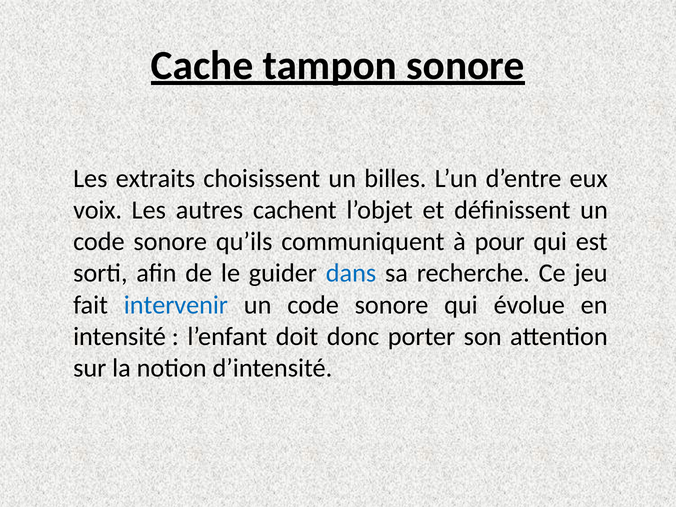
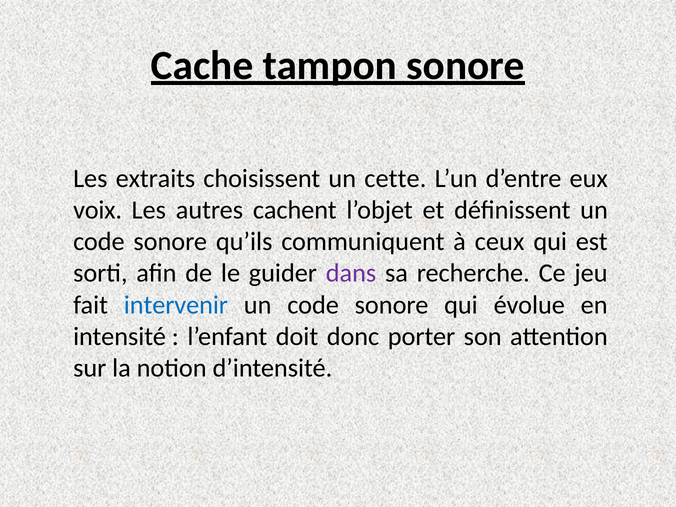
billes: billes -> cette
pour: pour -> ceux
dans colour: blue -> purple
